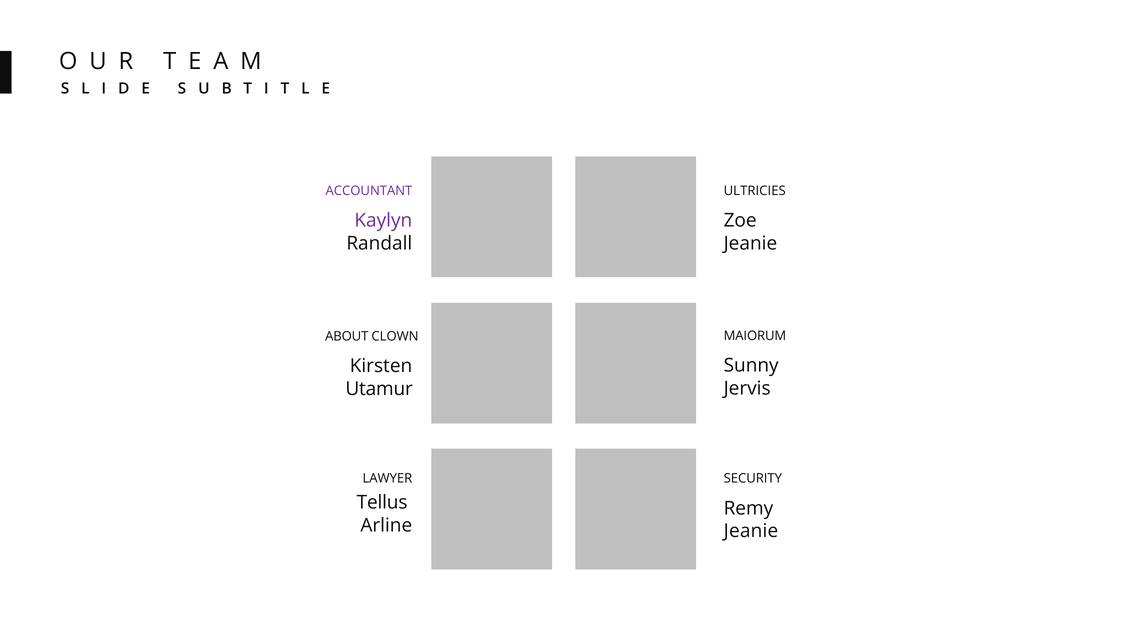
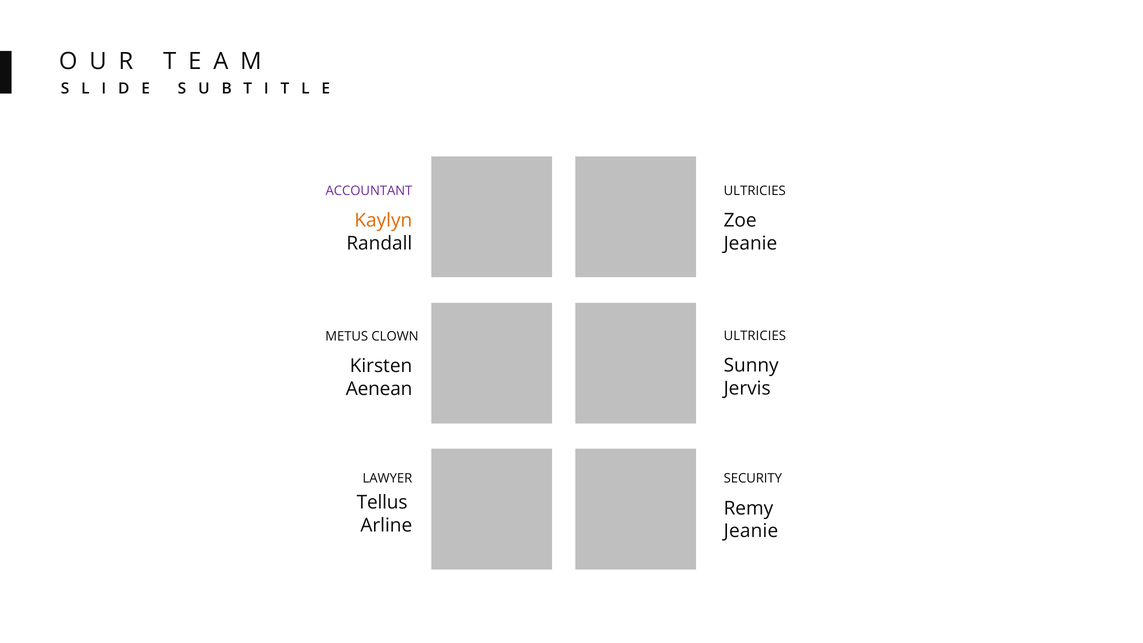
Kaylyn colour: purple -> orange
MAIORUM at (755, 336): MAIORUM -> ULTRICIES
ABOUT: ABOUT -> METUS
Utamur: Utamur -> Aenean
